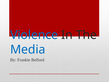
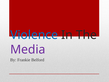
Media colour: blue -> purple
